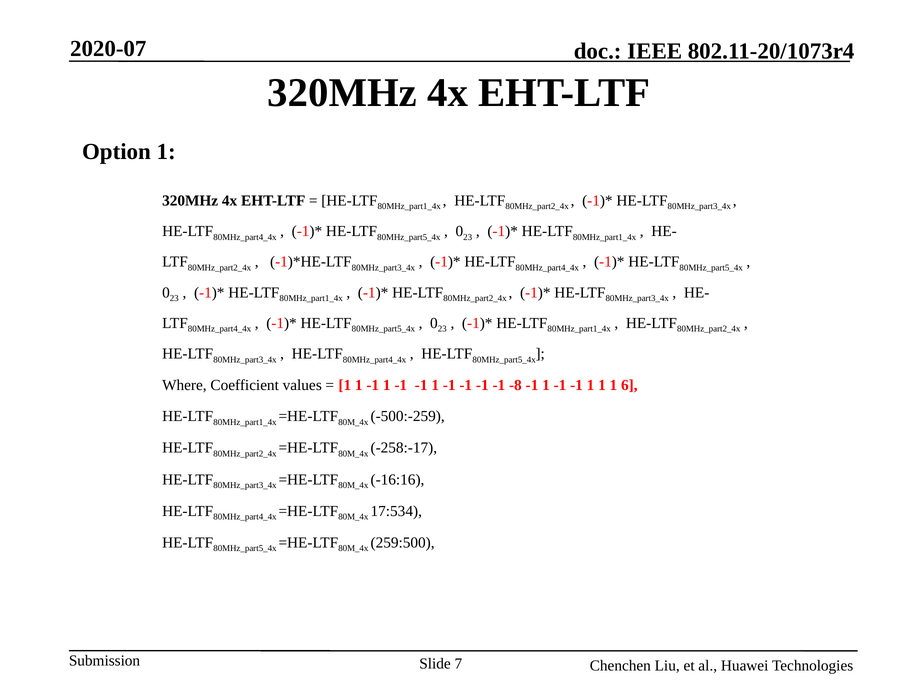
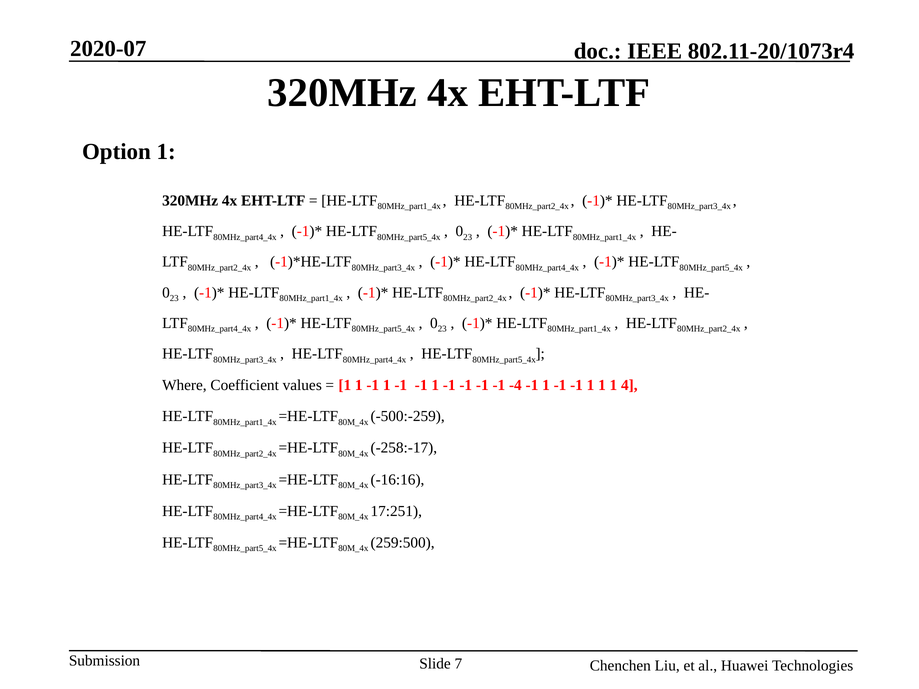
-8: -8 -> -4
6: 6 -> 4
17:534: 17:534 -> 17:251
